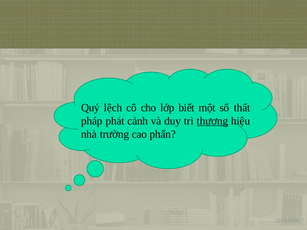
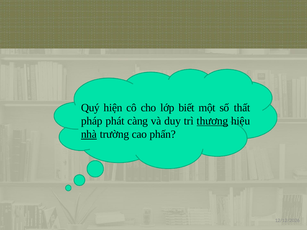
lệch: lệch -> hiện
cảnh: cảnh -> càng
nhà underline: none -> present
